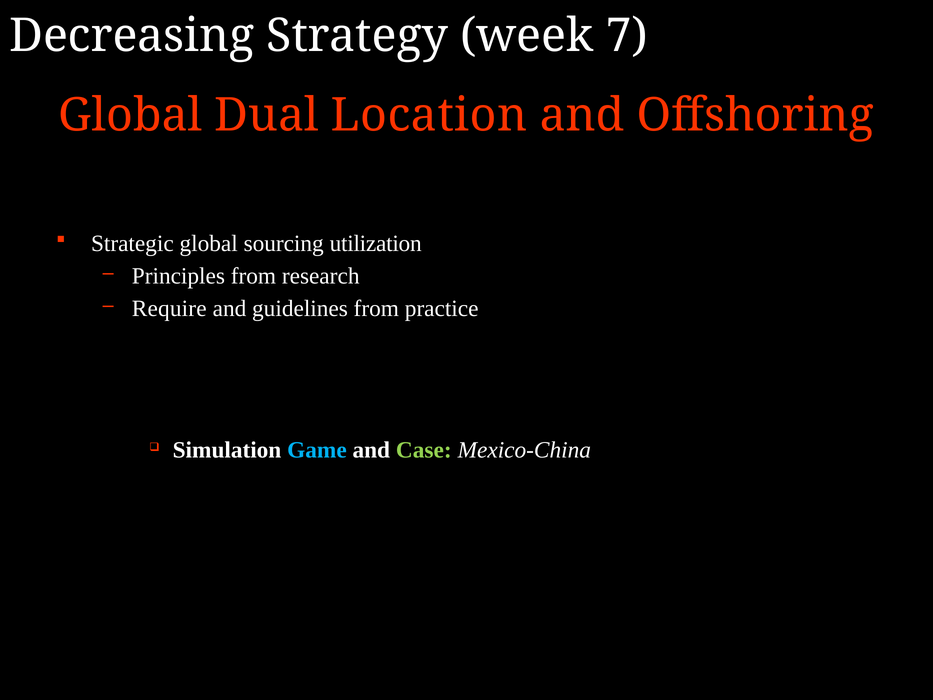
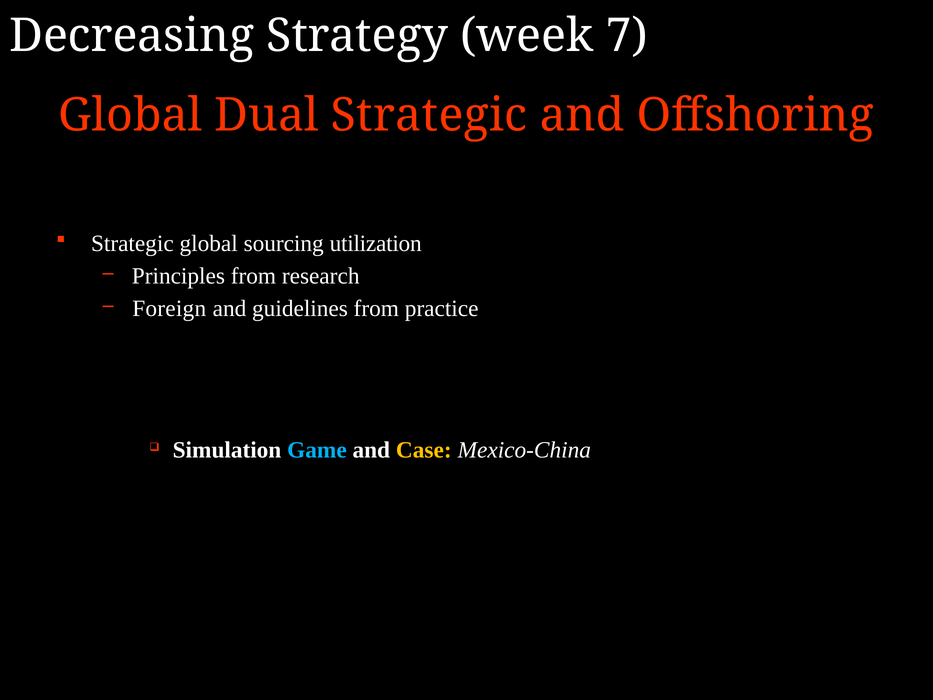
Dual Location: Location -> Strategic
Require: Require -> Foreign
Case colour: light green -> yellow
